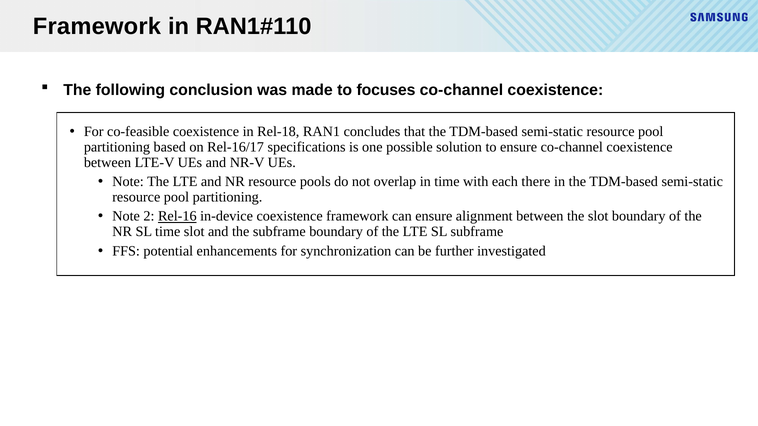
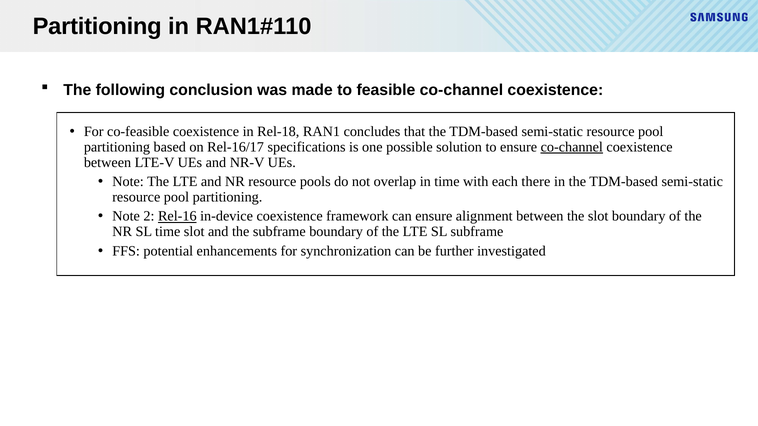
Framework at (97, 26): Framework -> Partitioning
focuses: focuses -> feasible
co-channel at (572, 147) underline: none -> present
